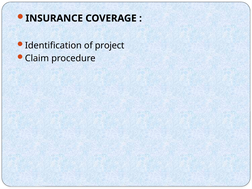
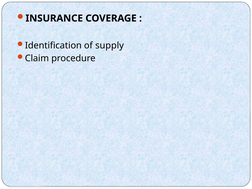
project: project -> supply
